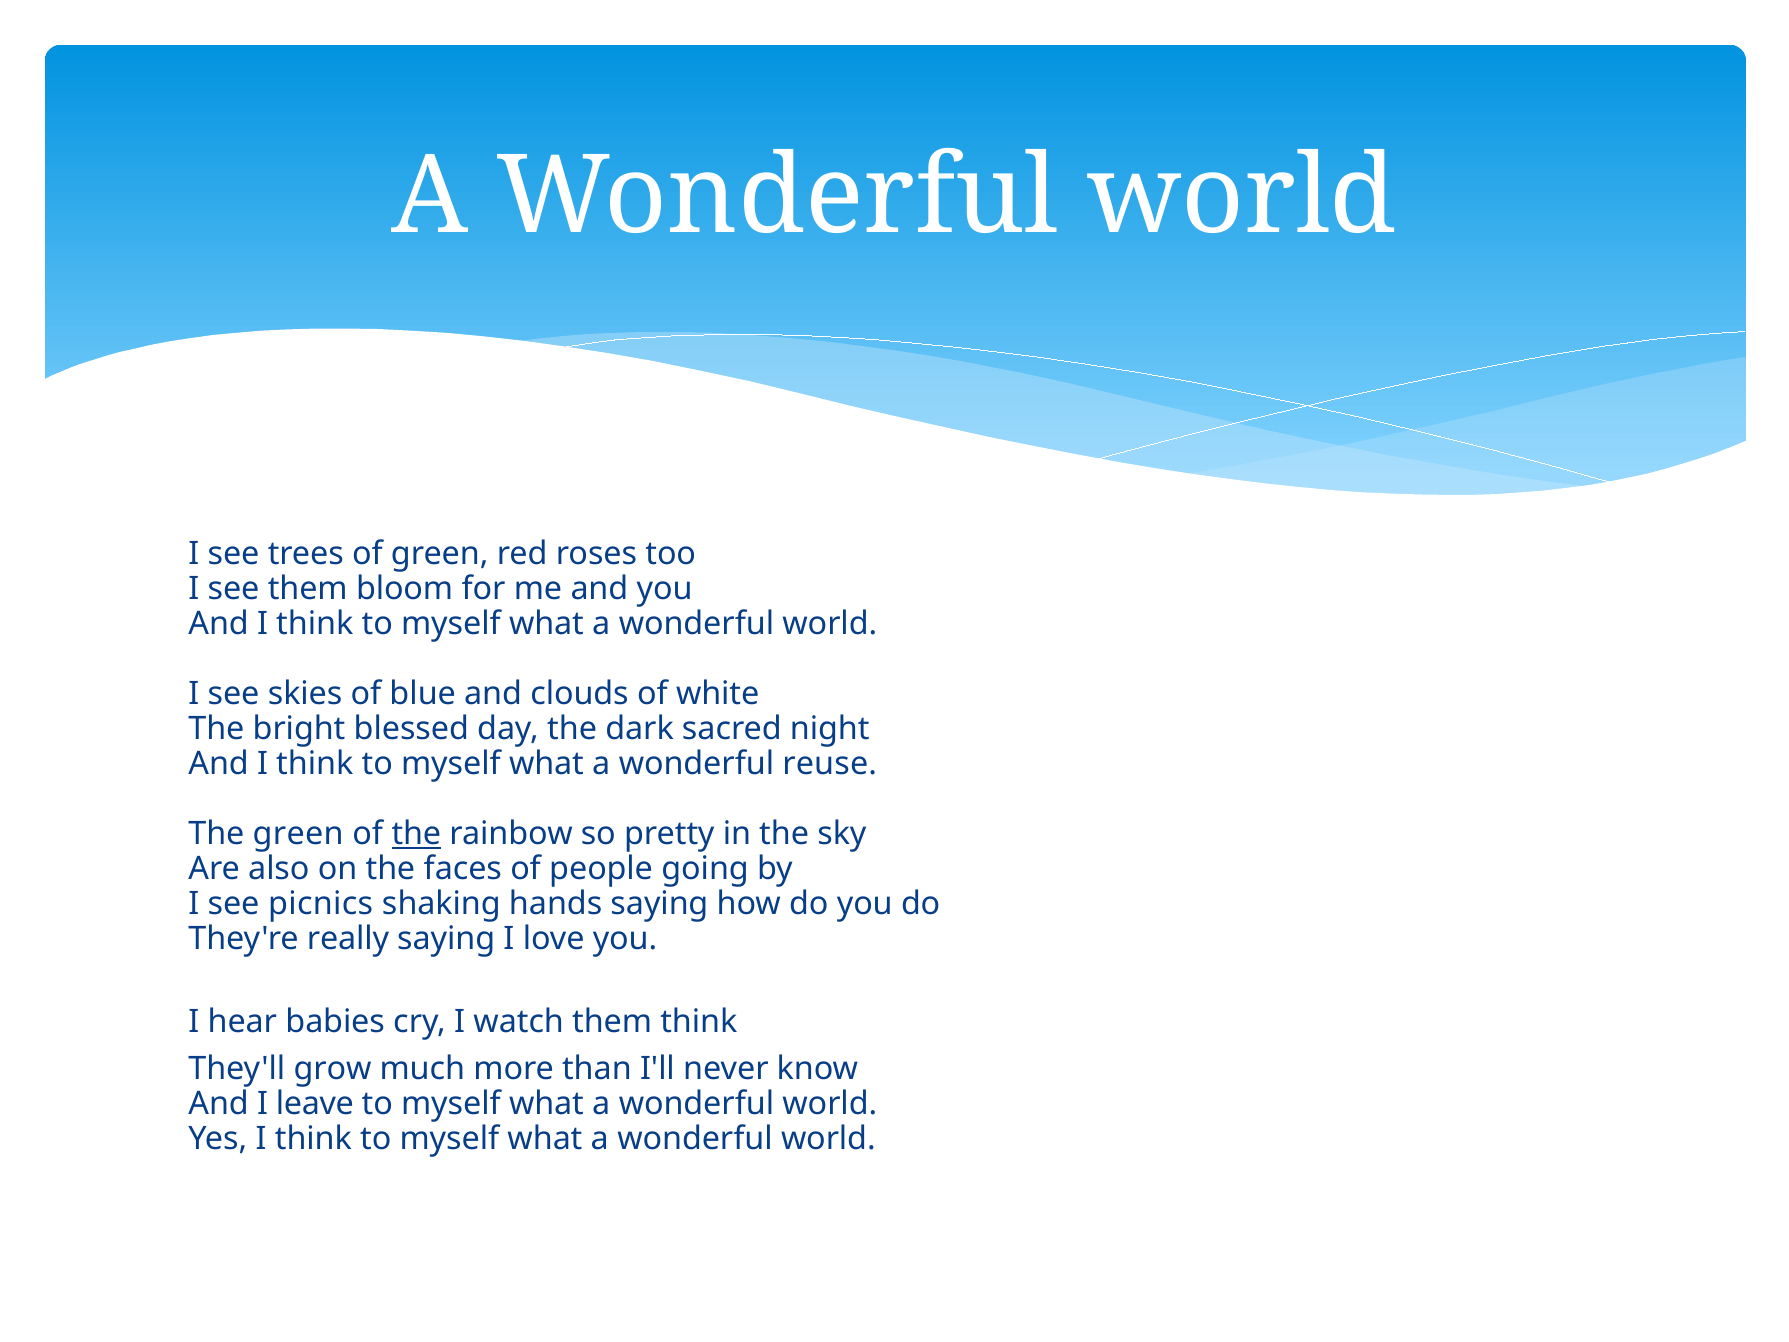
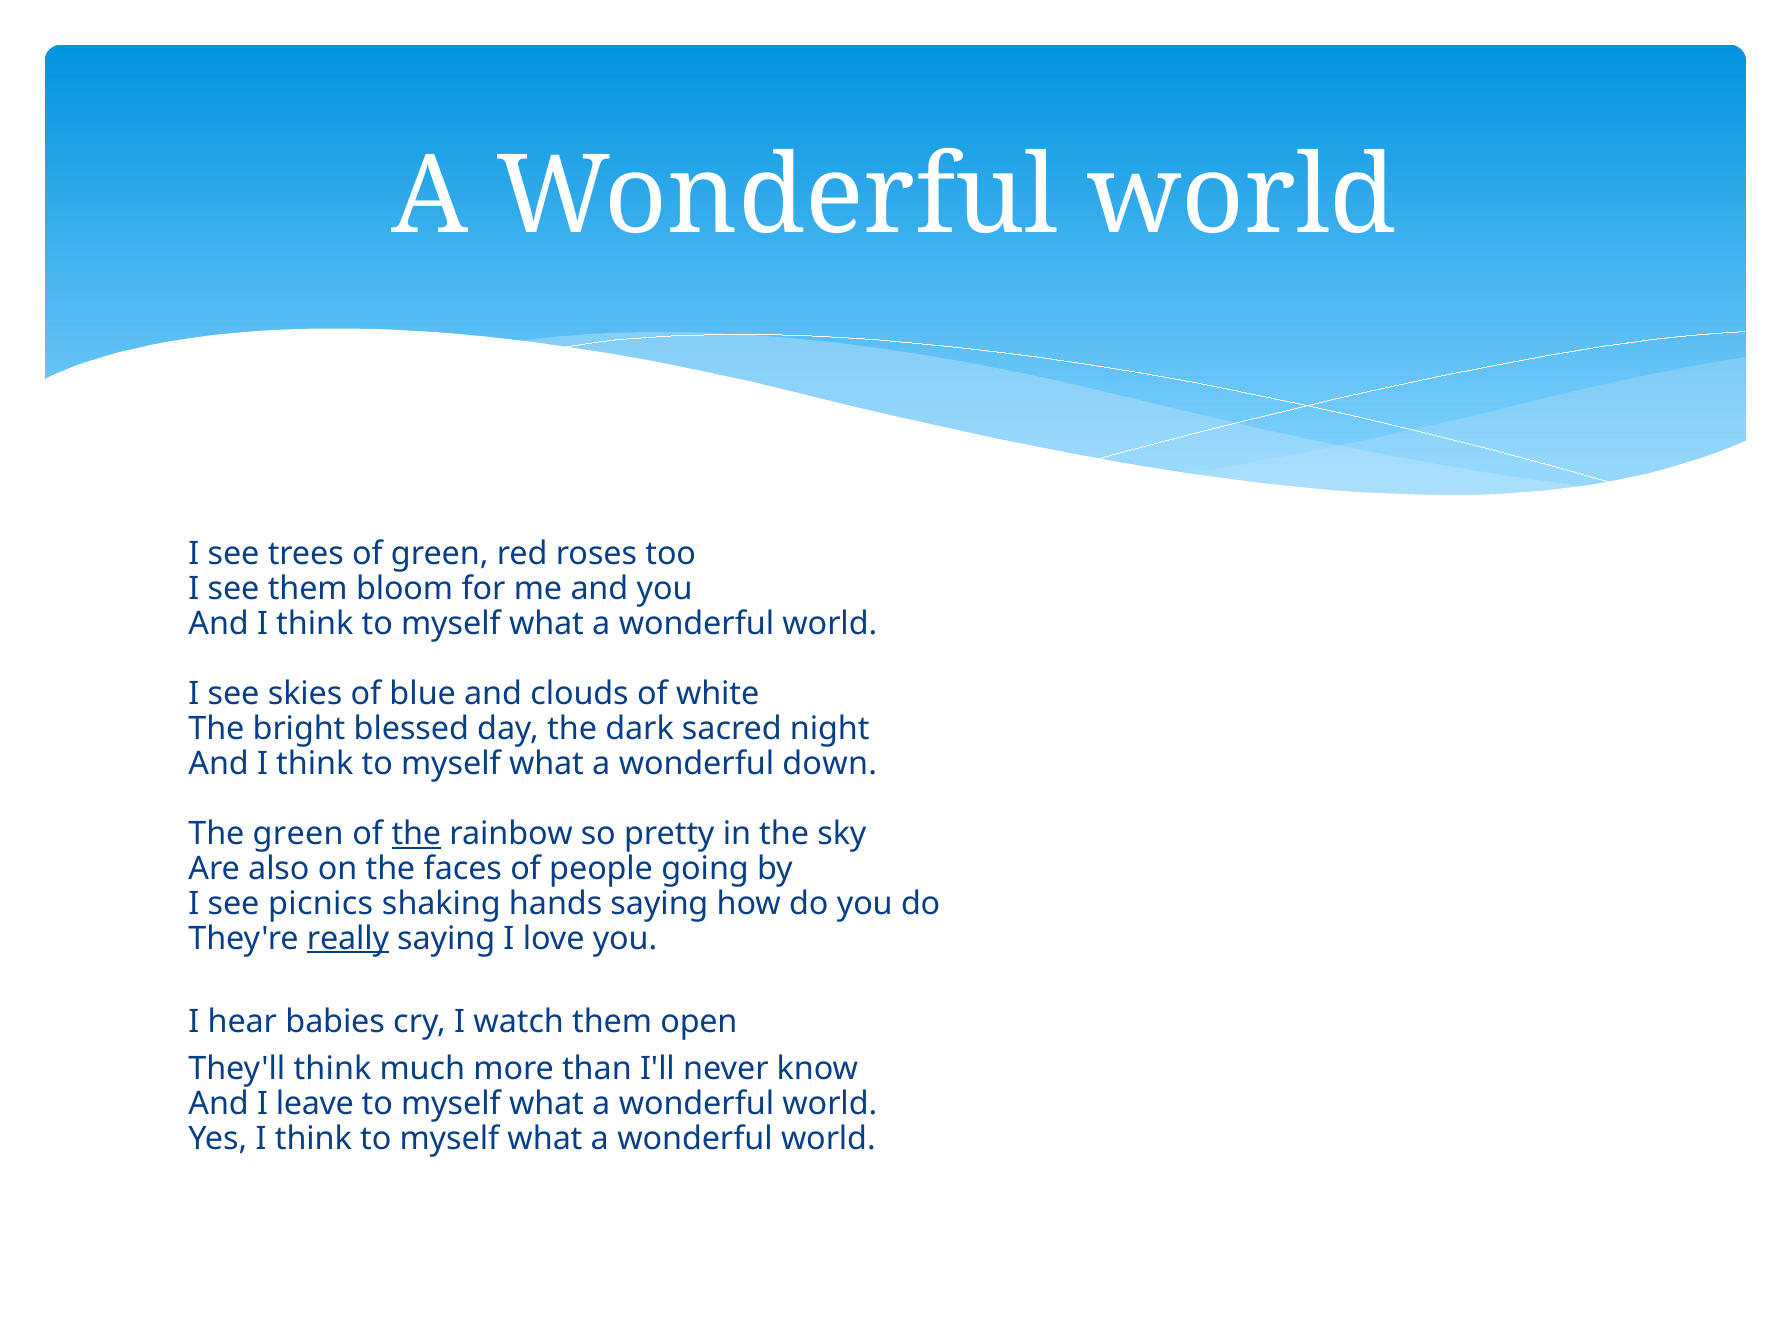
reuse: reuse -> down
really underline: none -> present
them think: think -> open
They'll grow: grow -> think
